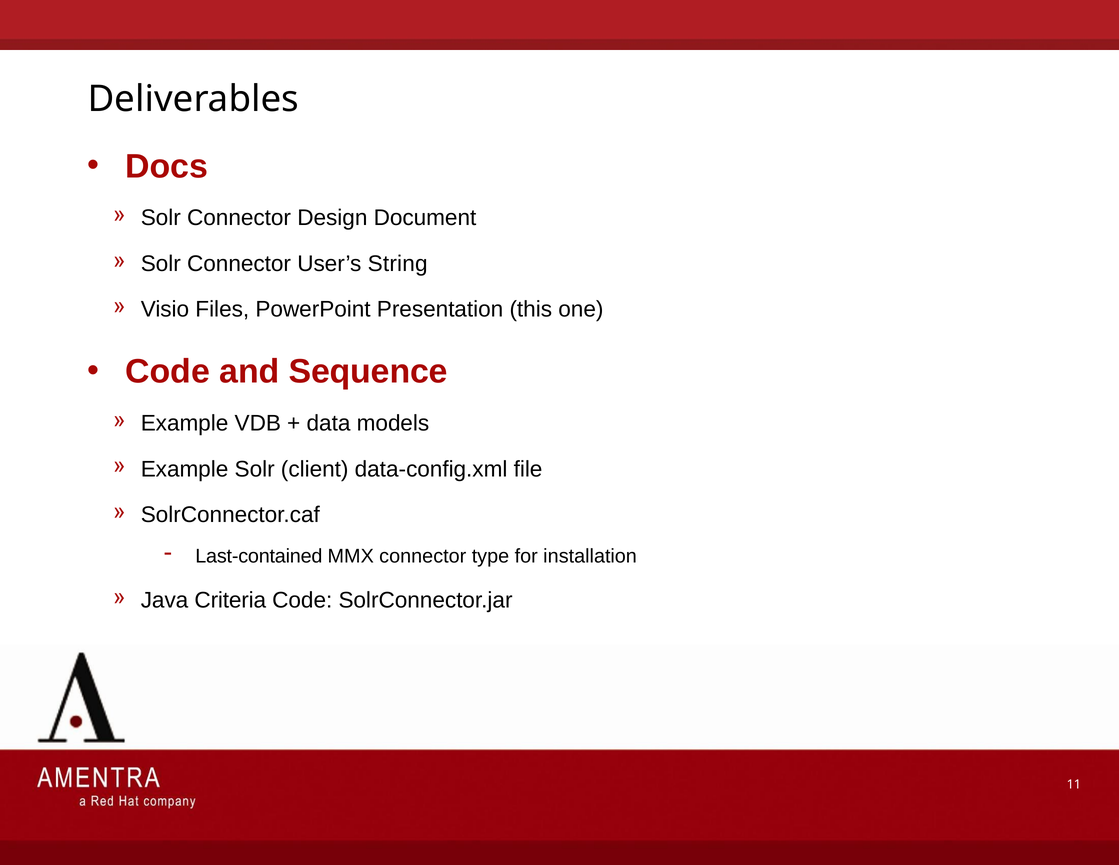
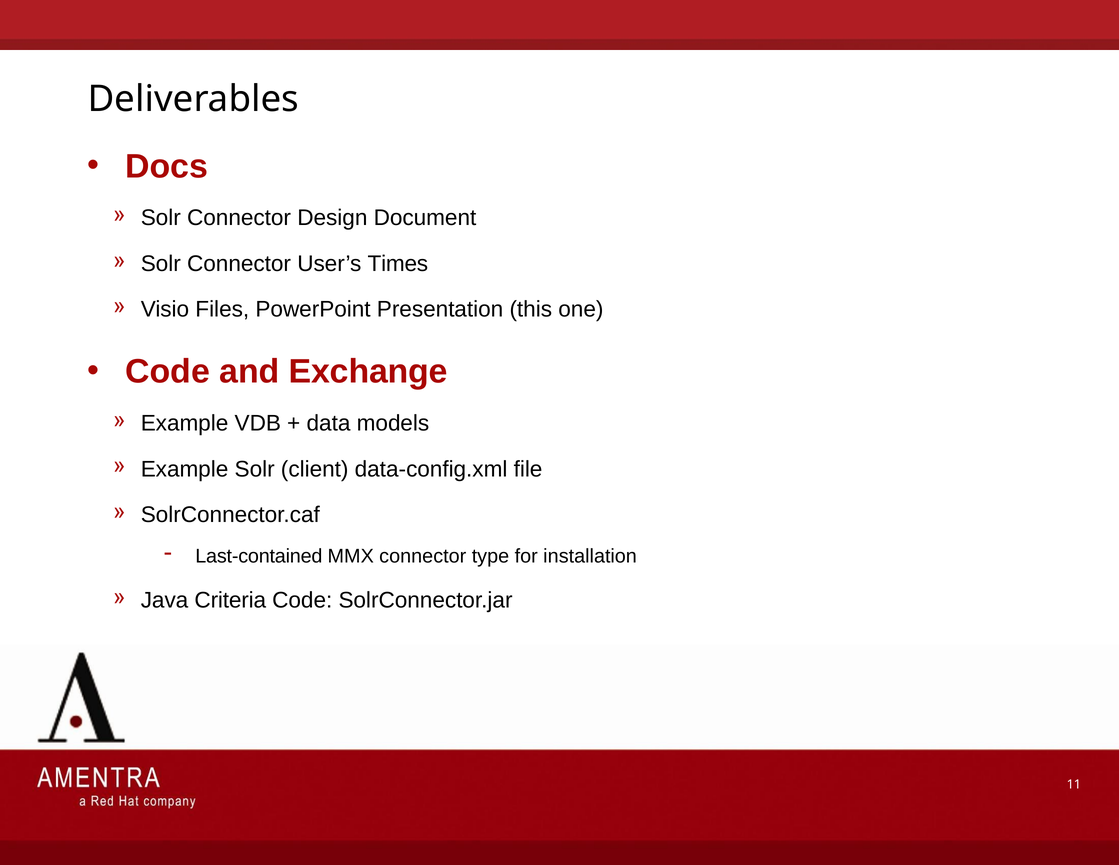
String: String -> Times
Sequence: Sequence -> Exchange
